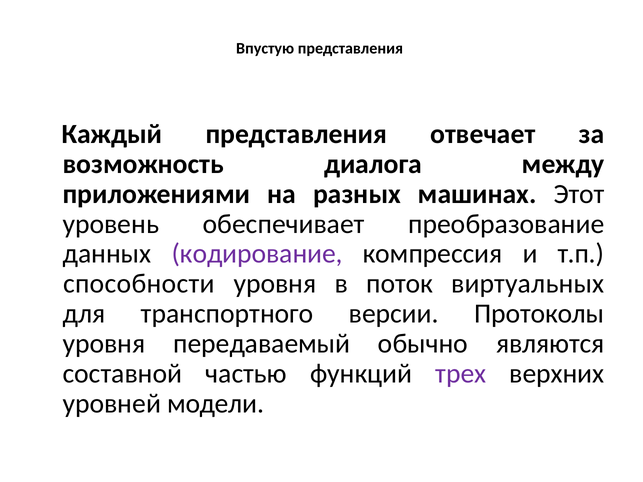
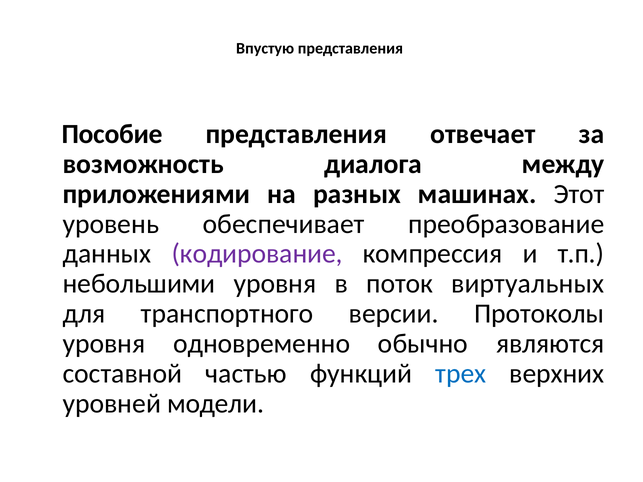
Каждый: Каждый -> Пособие
способности: способности -> небольшими
передаваемый: передаваемый -> одновременно
трех colour: purple -> blue
